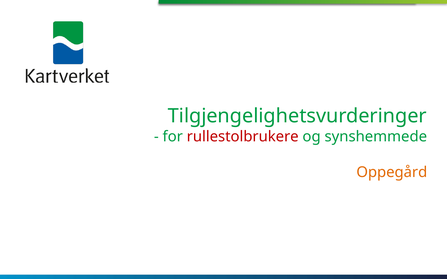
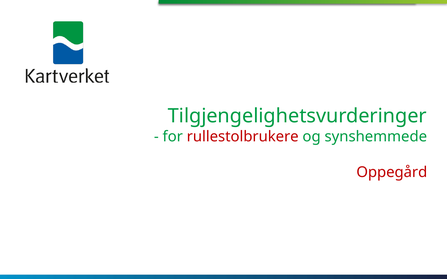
Oppegård colour: orange -> red
